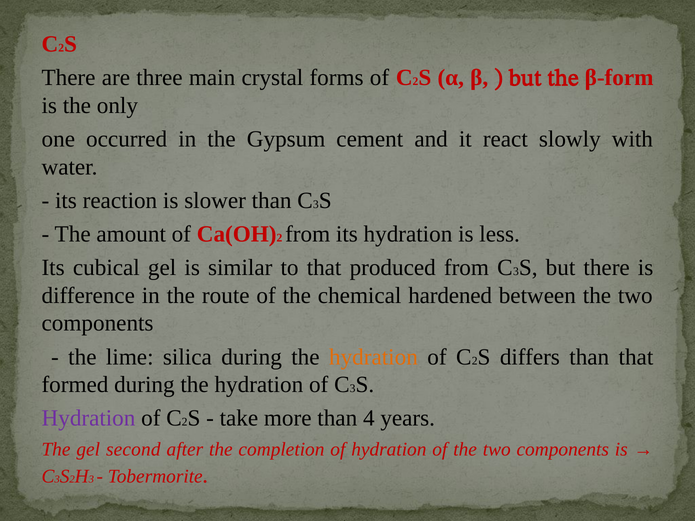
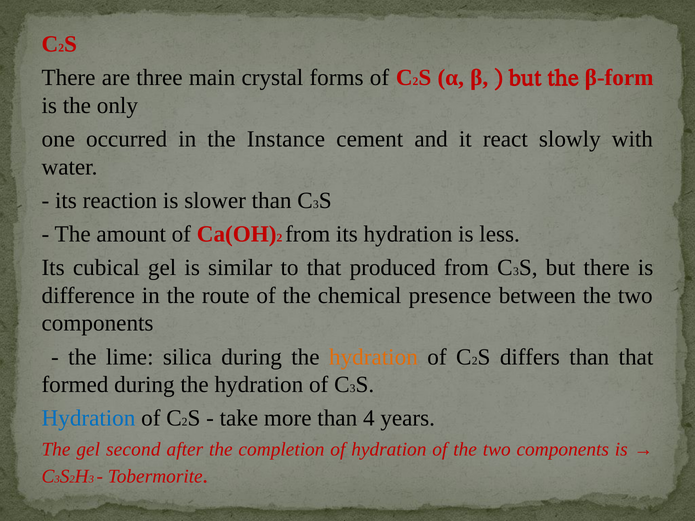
Gypsum: Gypsum -> Instance
hardened: hardened -> presence
Hydration at (88, 418) colour: purple -> blue
